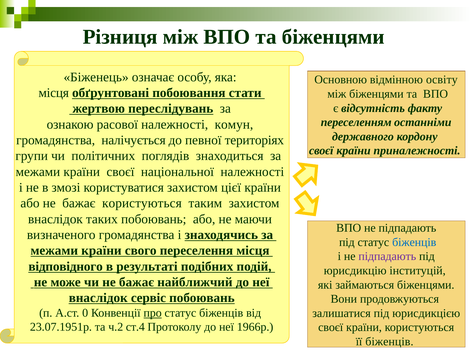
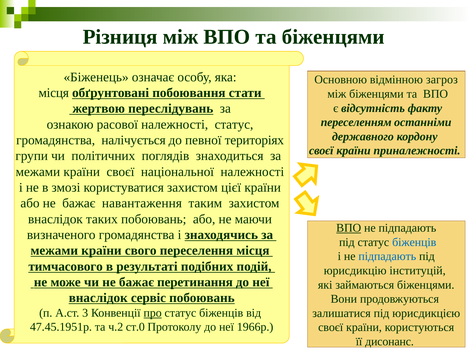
освіту: освіту -> загроз
належності комун: комун -> статус
бажає користуються: користуються -> навантаження
ВПО at (349, 228) underline: none -> present
підпадають at (387, 256) colour: purple -> blue
відповідного: відповідного -> тимчасового
найближчий: найближчий -> перетинання
0: 0 -> 3
23.07.1951р: 23.07.1951р -> 47.45.1951р
ст.4: ст.4 -> ст.0
її біженців: біженців -> дисонанс
